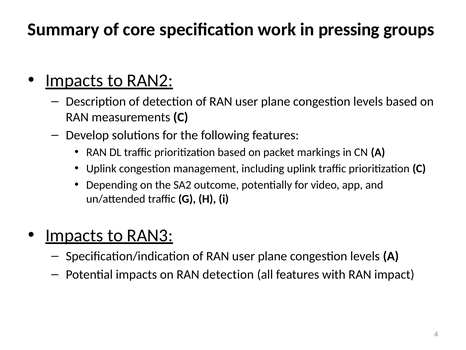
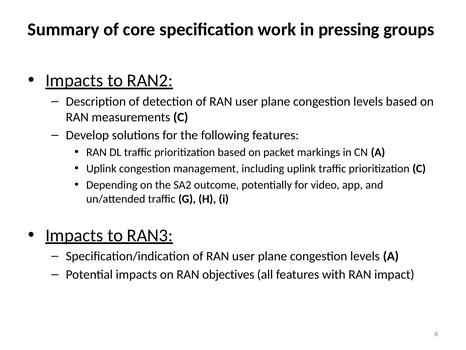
RAN detection: detection -> objectives
